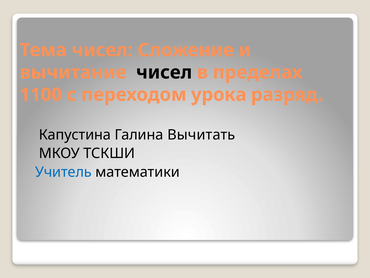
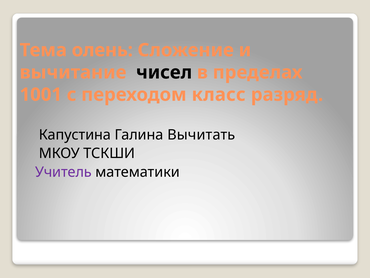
Тема чисел: чисел -> олень
1100: 1100 -> 1001
урока: урока -> класс
Учитель colour: blue -> purple
